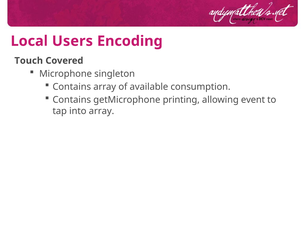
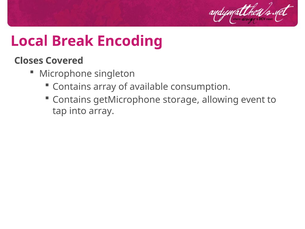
Users: Users -> Break
Touch: Touch -> Closes
printing: printing -> storage
